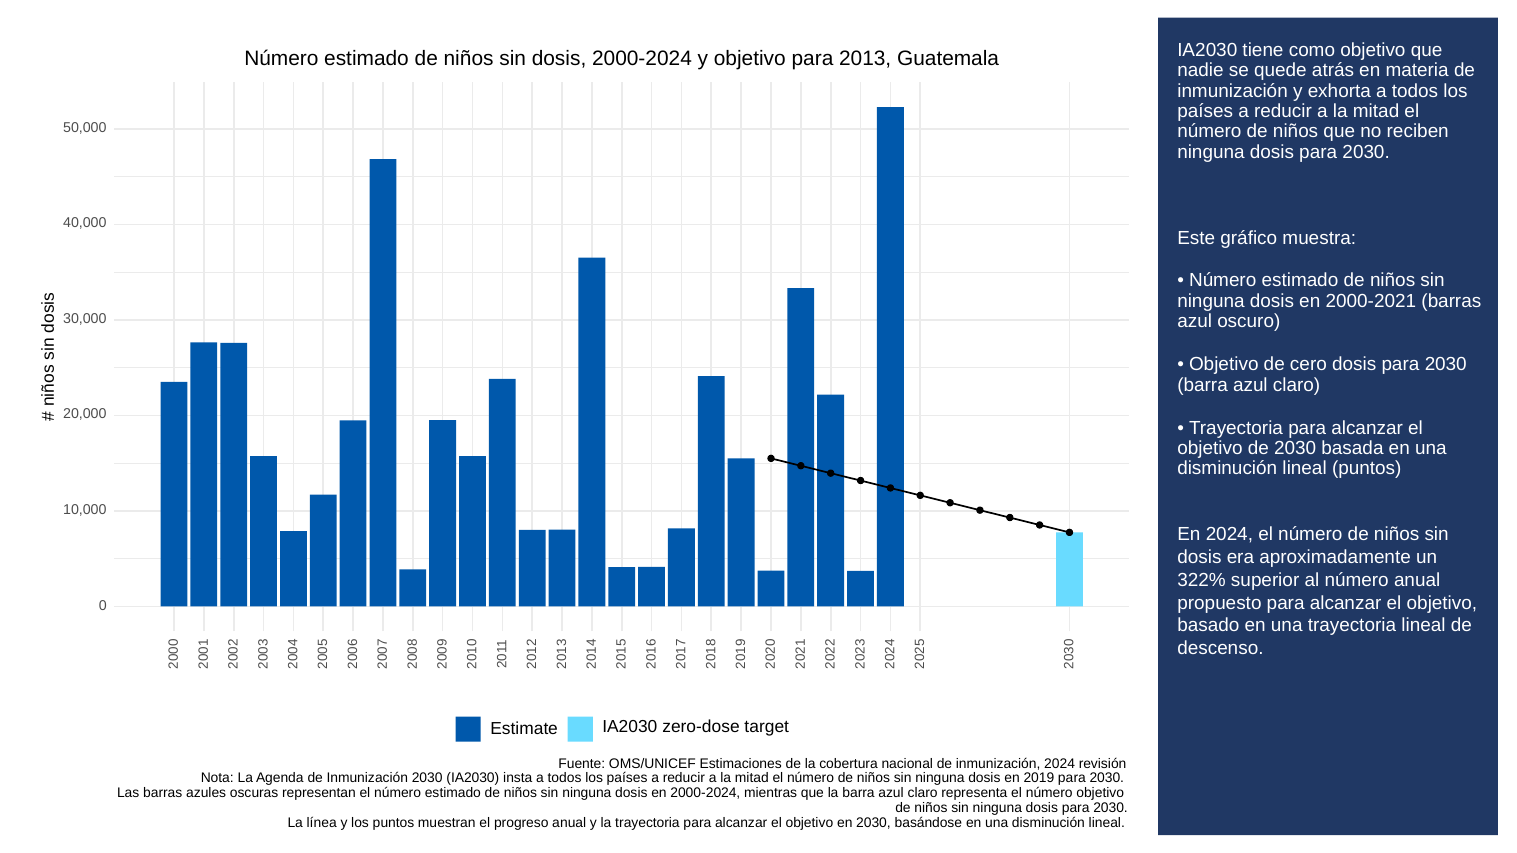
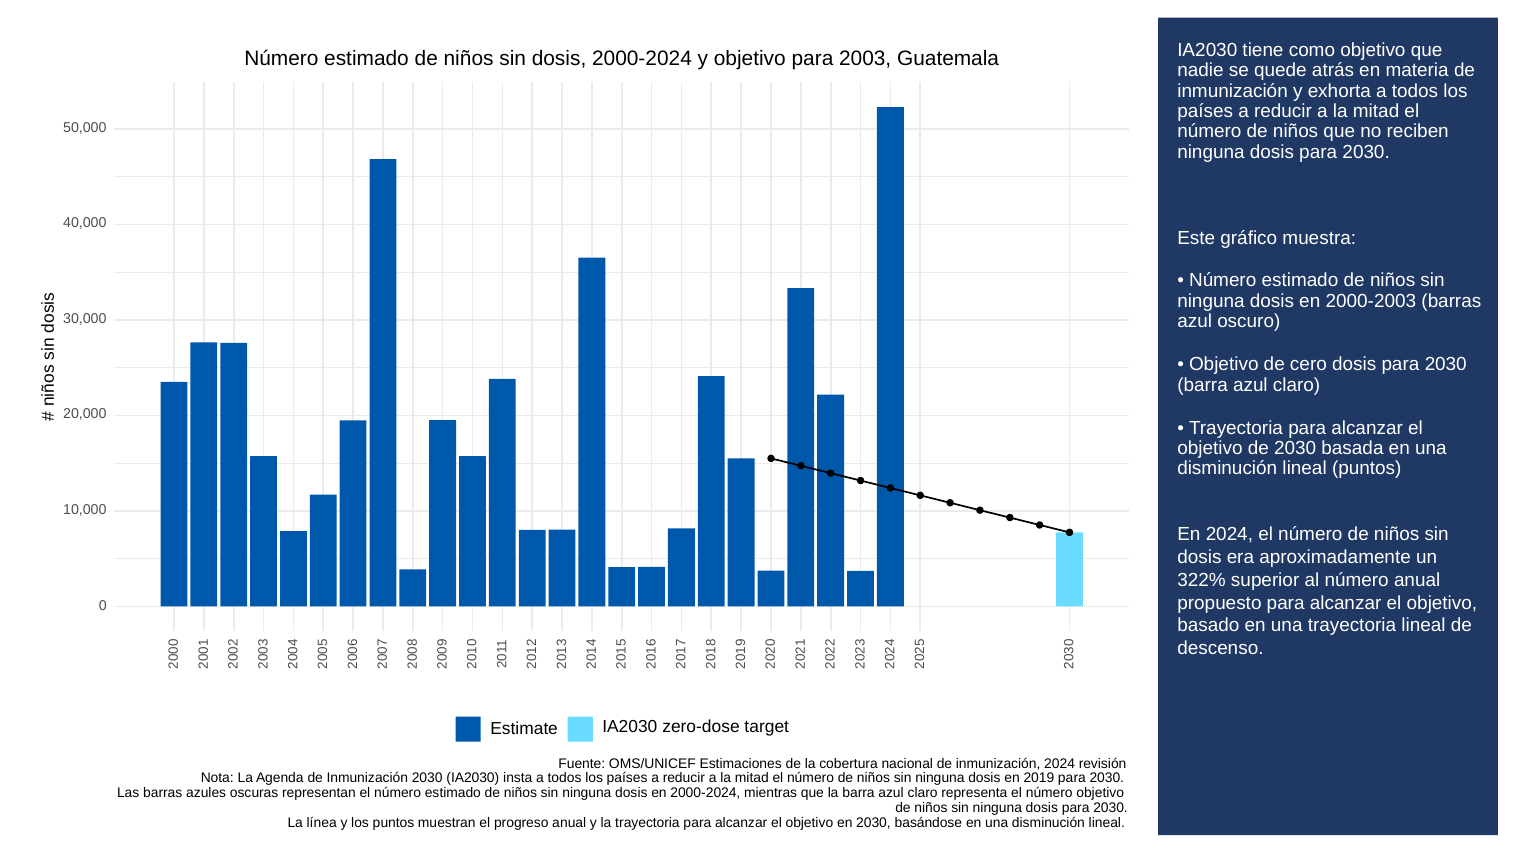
2013: 2013 -> 2003
2000-2021: 2000-2021 -> 2000-2003
